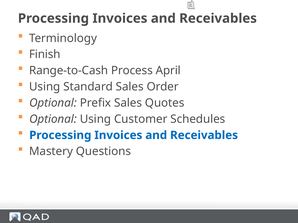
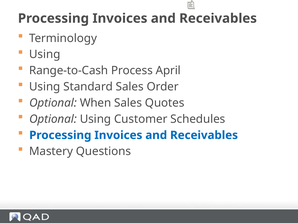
Finish at (45, 54): Finish -> Using
Prefix: Prefix -> When
